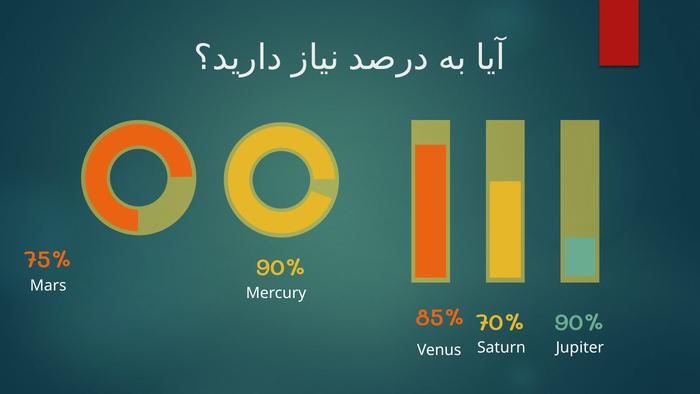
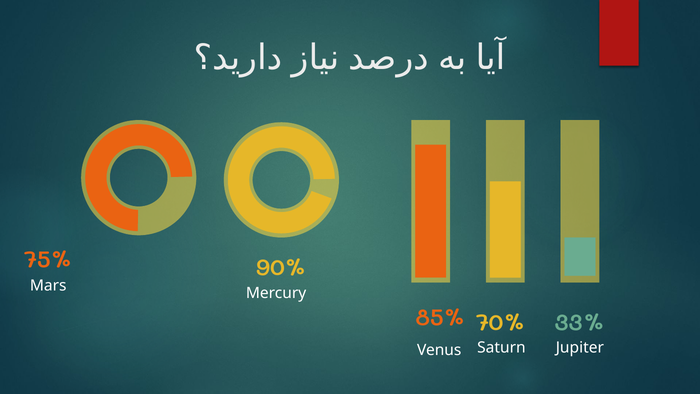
70% 90%: 90% -> 33%
